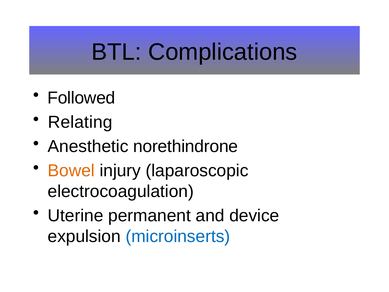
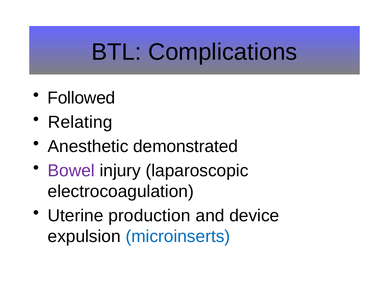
norethindrone: norethindrone -> demonstrated
Bowel colour: orange -> purple
permanent: permanent -> production
